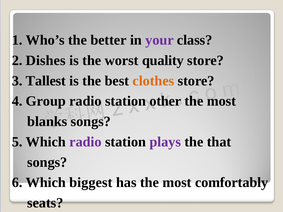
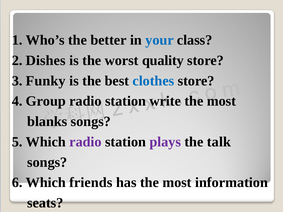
your colour: purple -> blue
Tallest: Tallest -> Funky
clothes colour: orange -> blue
other: other -> write
that: that -> talk
biggest: biggest -> friends
comfortably: comfortably -> information
